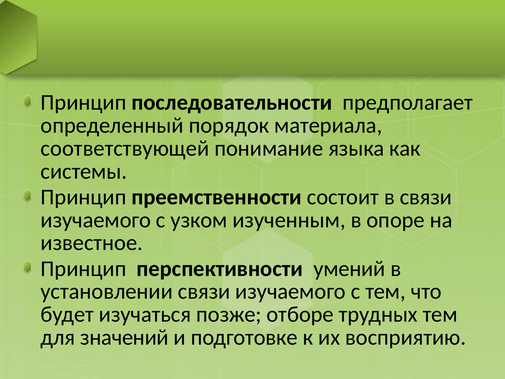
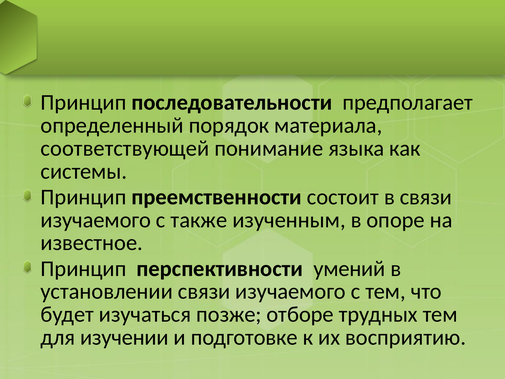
узком: узком -> также
значений: значений -> изучении
